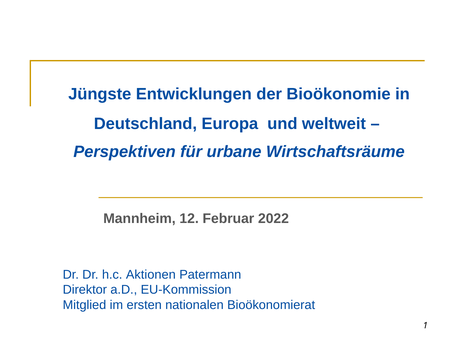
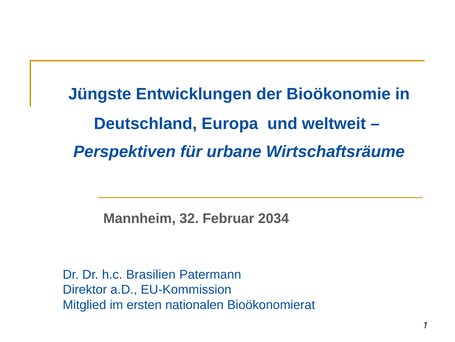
12: 12 -> 32
2022: 2022 -> 2034
Aktionen: Aktionen -> Brasilien
